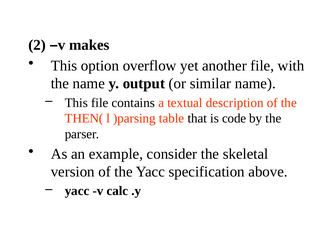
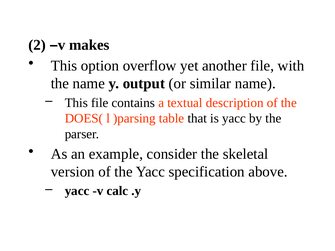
THEN(: THEN( -> DOES(
is code: code -> yacc
